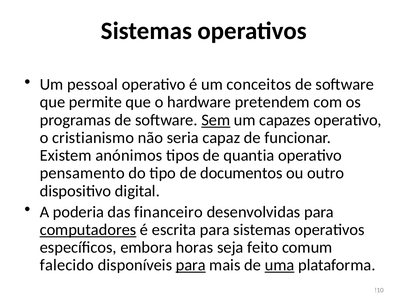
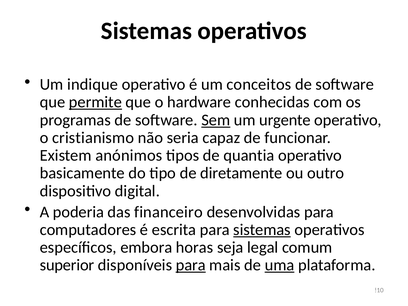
pessoal: pessoal -> indique
permite underline: none -> present
pretendem: pretendem -> conhecidas
capazes: capazes -> urgente
pensamento: pensamento -> basicamente
documentos: documentos -> diretamente
computadores underline: present -> none
sistemas at (262, 230) underline: none -> present
feito: feito -> legal
falecido: falecido -> superior
